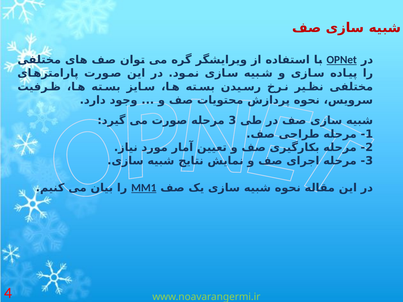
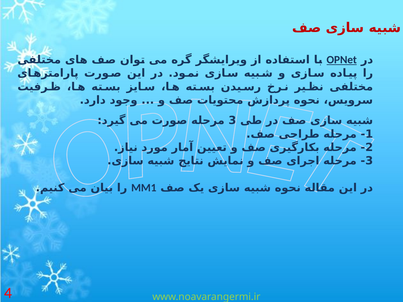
MM1 underline: present -> none
